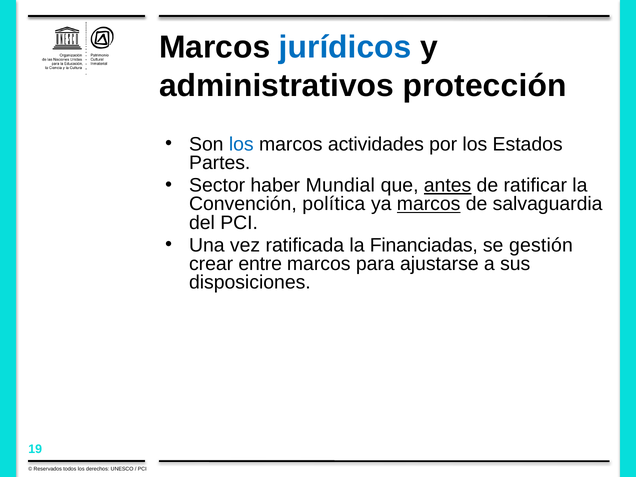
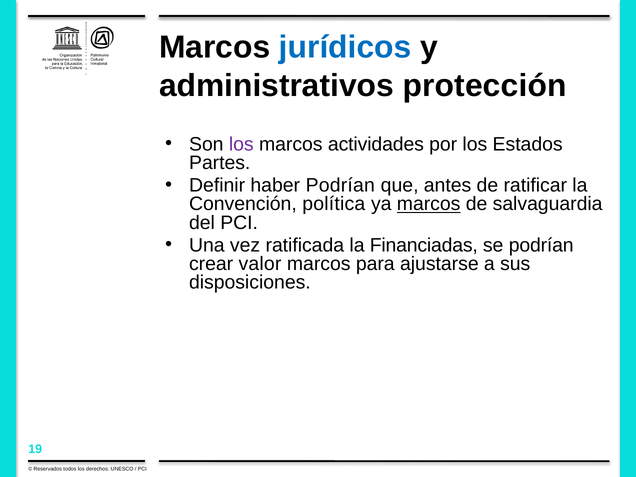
los at (241, 144) colour: blue -> purple
Sector: Sector -> Definir
haber Mundial: Mundial -> Podrían
antes underline: present -> none
se gestión: gestión -> podrían
entre: entre -> valor
